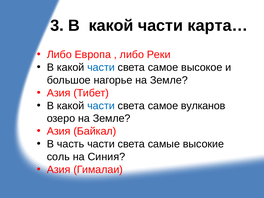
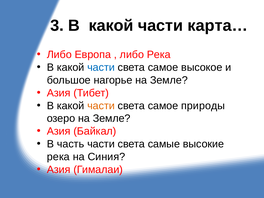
либо Реки: Реки -> Река
части at (101, 106) colour: blue -> orange
вулканов: вулканов -> природы
соль at (58, 157): соль -> река
